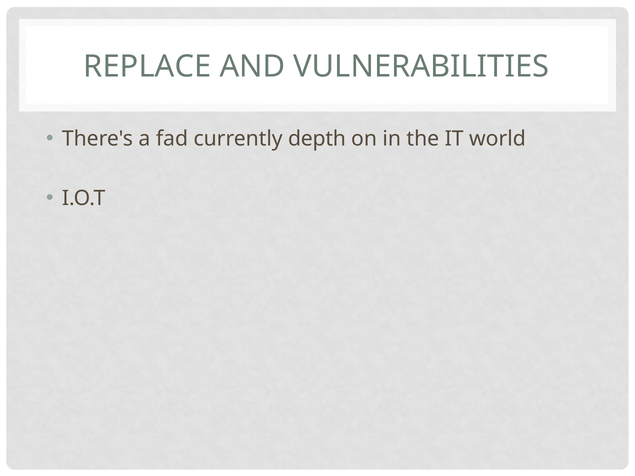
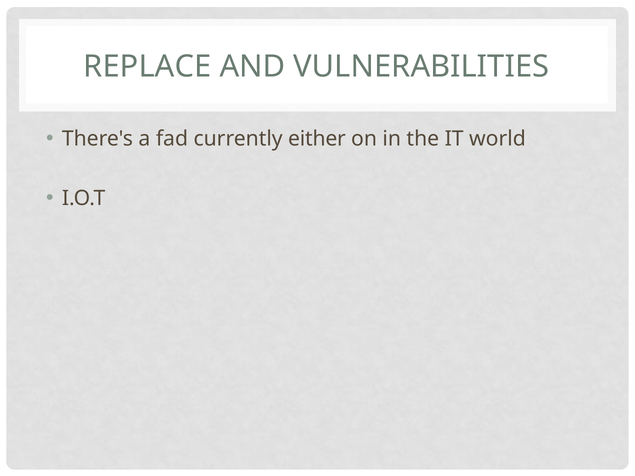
depth: depth -> either
